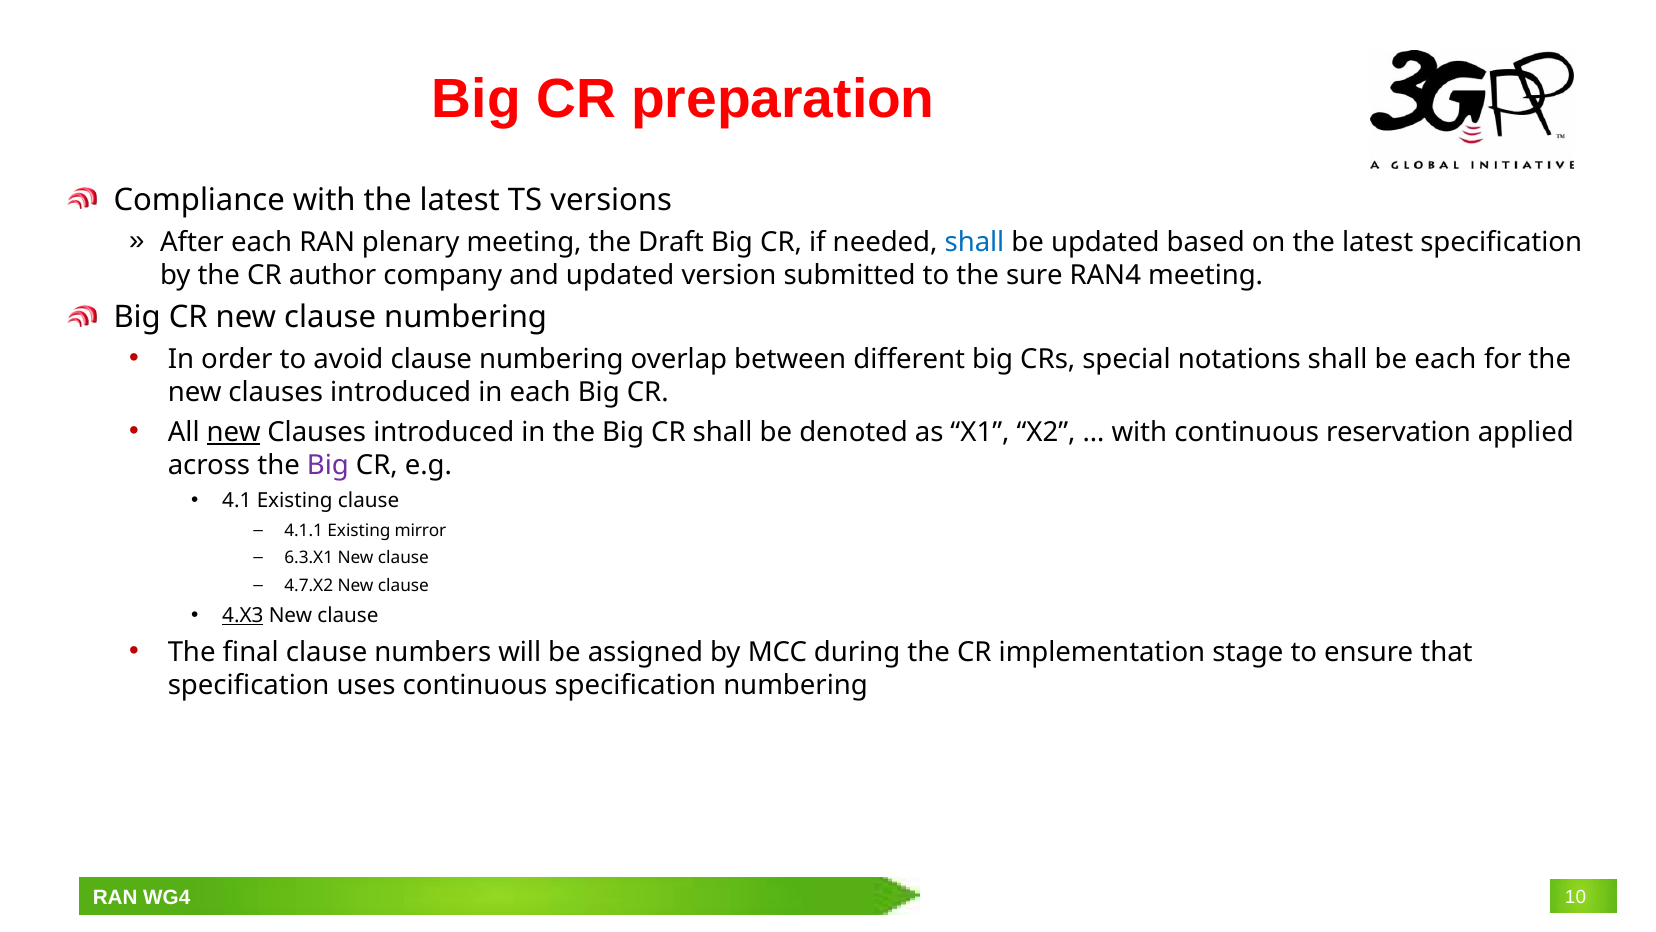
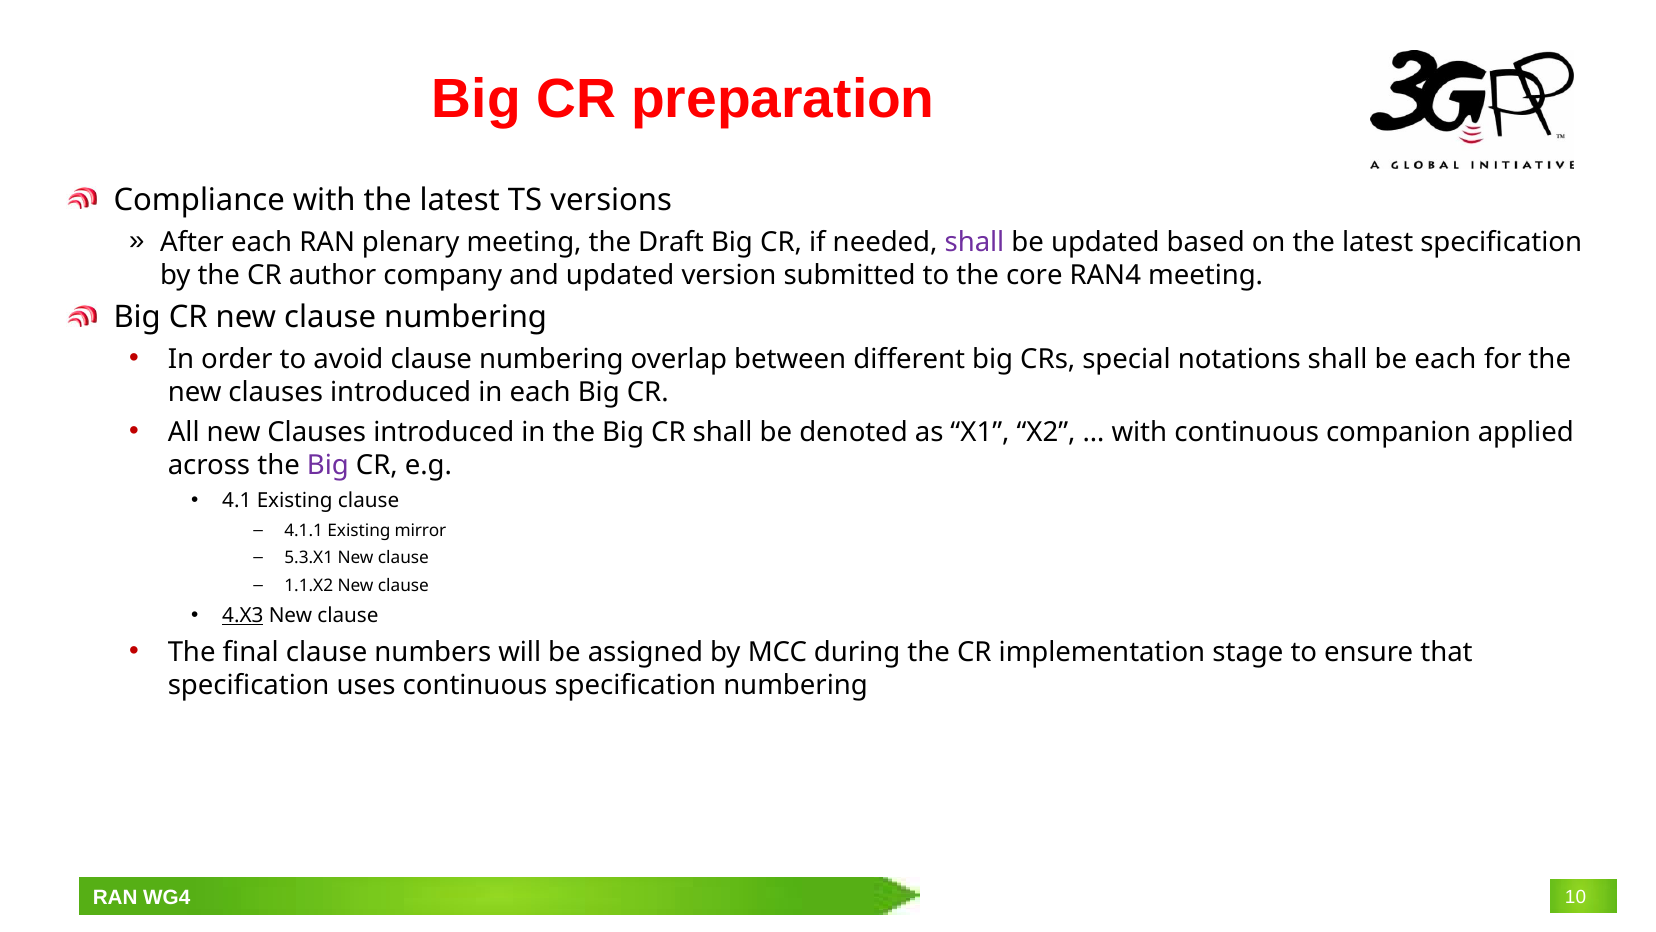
shall at (974, 242) colour: blue -> purple
sure: sure -> core
new at (234, 432) underline: present -> none
reservation: reservation -> companion
6.3.X1: 6.3.X1 -> 5.3.X1
4.7.X2: 4.7.X2 -> 1.1.X2
